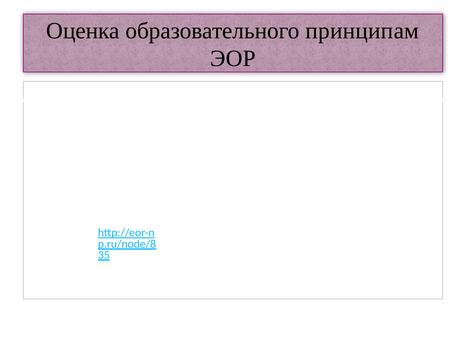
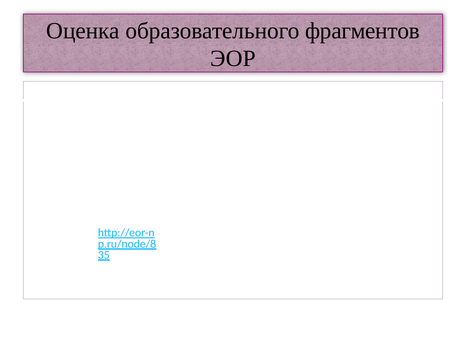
образовательного принципам: принципам -> фрагментов
